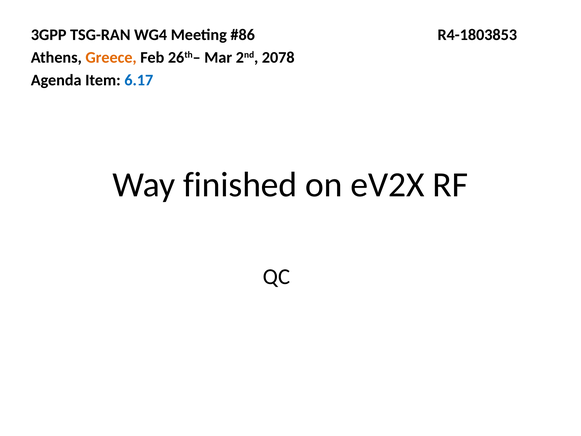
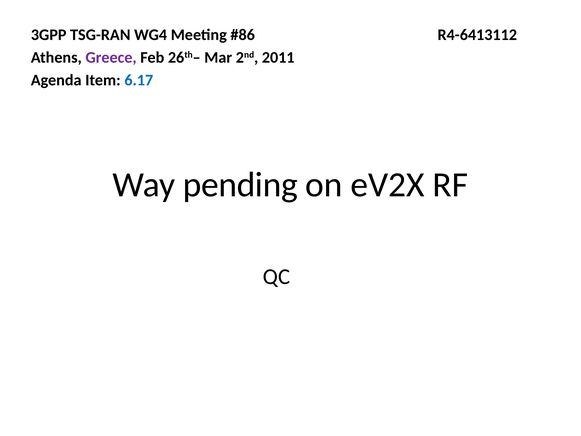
R4-1803853: R4-1803853 -> R4-6413112
Greece colour: orange -> purple
2078: 2078 -> 2011
finished: finished -> pending
